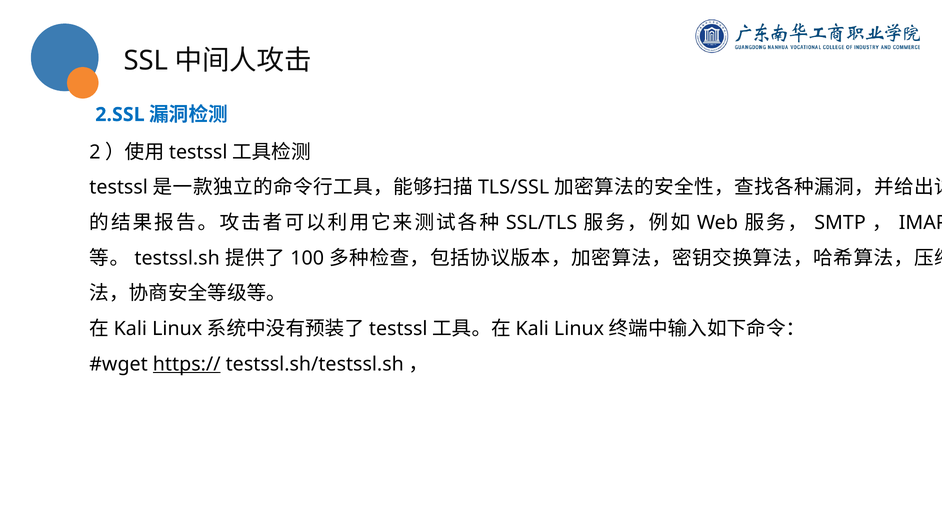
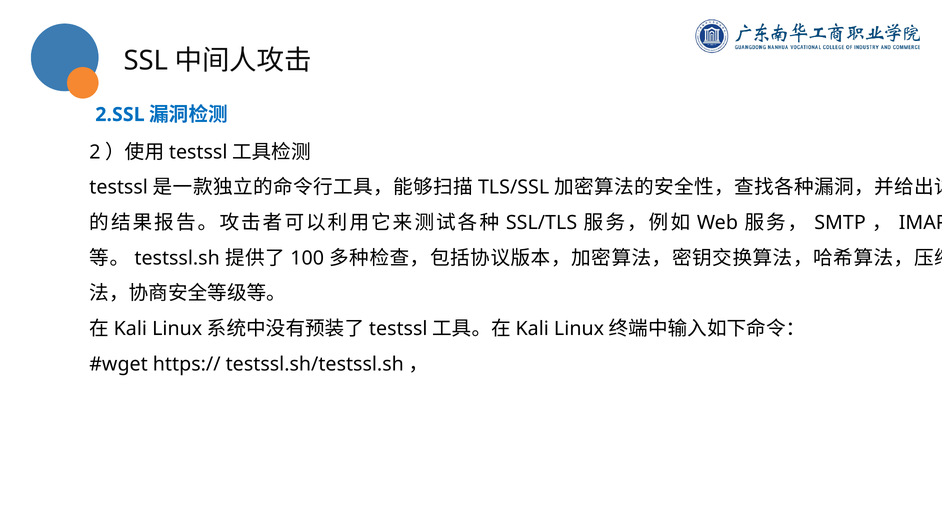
https:// underline: present -> none
